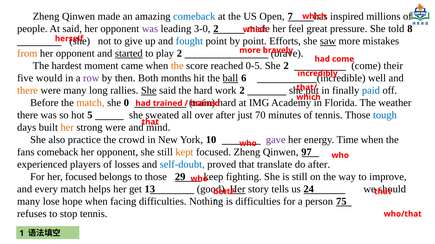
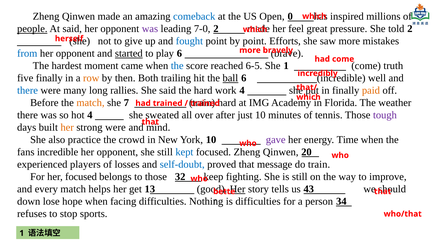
7: 7 -> 0
people underline: none -> present
3-0: 3-0 -> 7-0
told 8: 8 -> 2
saw underline: present -> none
from colour: orange -> blue
play 2: 2 -> 6
the at (177, 66) colour: orange -> blue
0-5: 0-5 -> 6-5
She 2: 2 -> 1
their: their -> truth
five would: would -> finally
row colour: purple -> orange
months: months -> trailing
there at (28, 91) colour: orange -> blue
She at (149, 91) underline: present -> none
work 2: 2 -> 4
paid colour: blue -> orange
0: 0 -> 7
hot 5: 5 -> 4
just 70: 70 -> 10
tough colour: blue -> purple
fans comeback: comeback -> incredible
kept colour: orange -> blue
97: 97 -> 20
translate: translate -> message
do after: after -> train
29: 29 -> 32
24: 24 -> 43
many at (29, 202): many -> down
75: 75 -> 34
stop tennis: tennis -> sports
